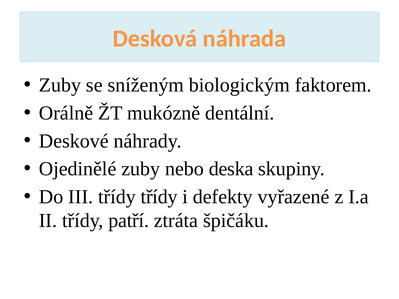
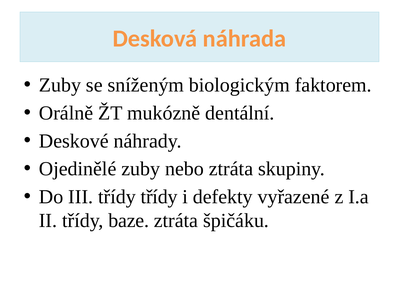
nebo deska: deska -> ztráta
patří: patří -> baze
